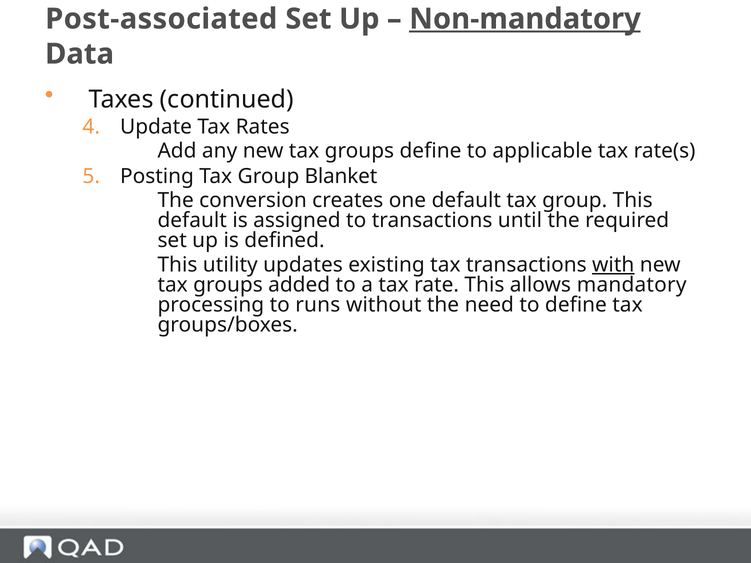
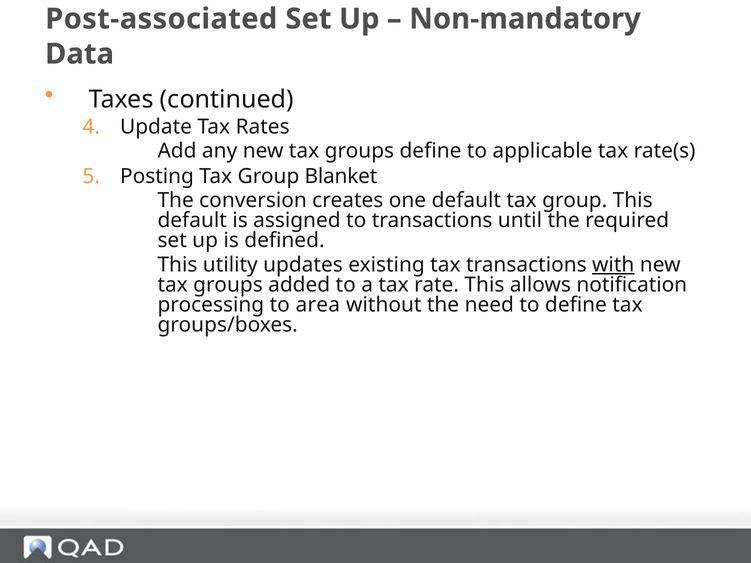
Non-mandatory underline: present -> none
mandatory: mandatory -> notification
runs: runs -> area
